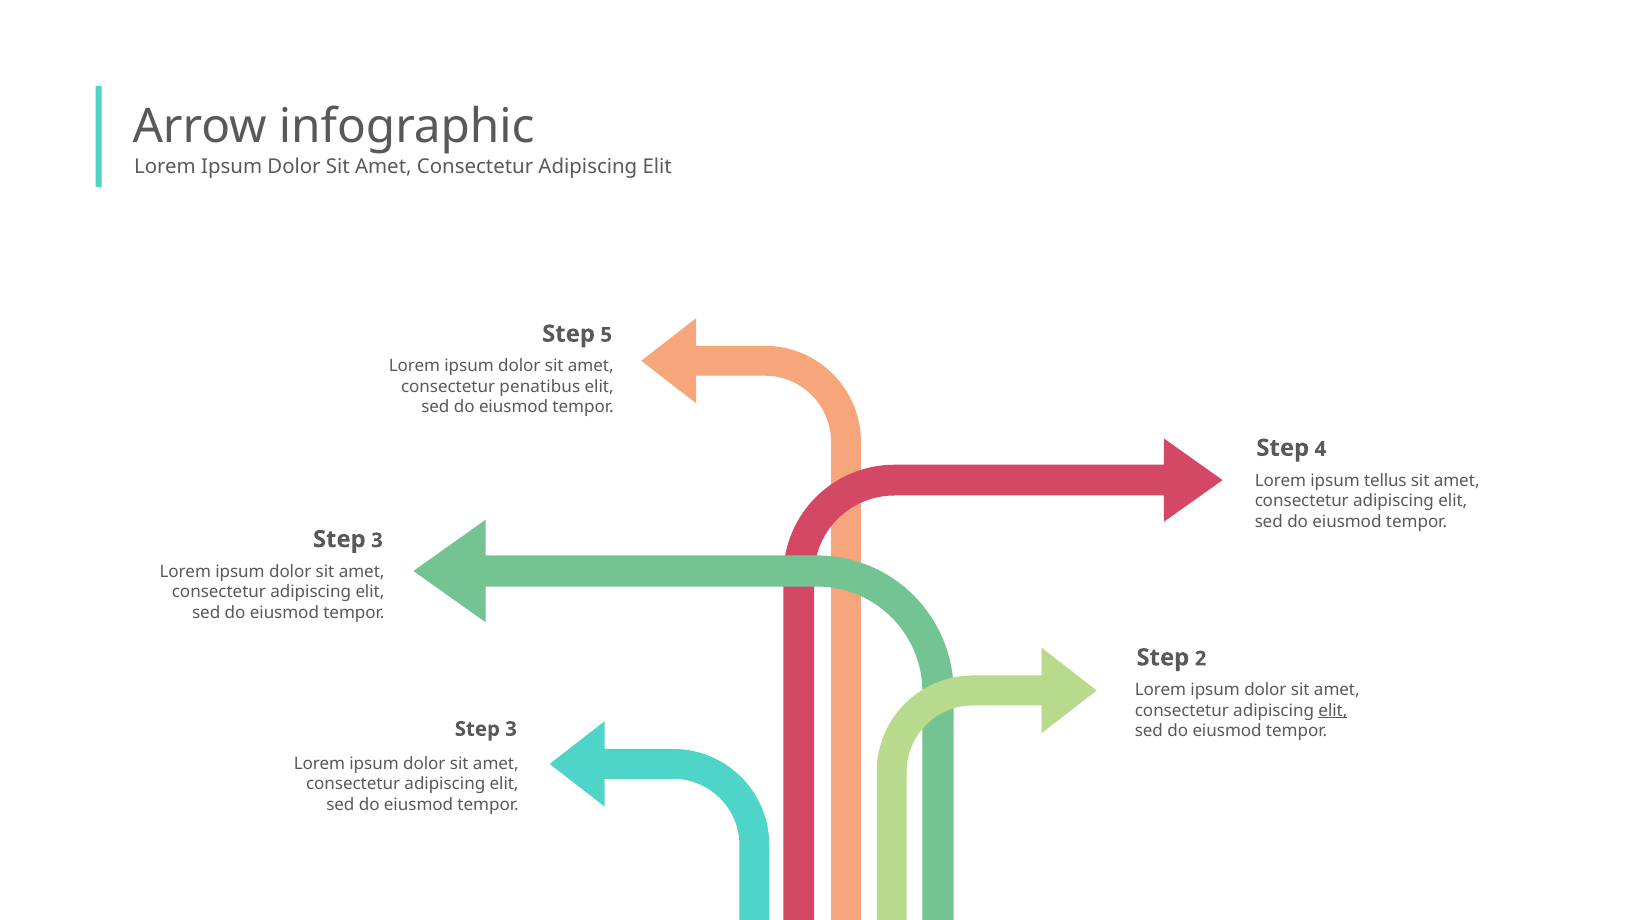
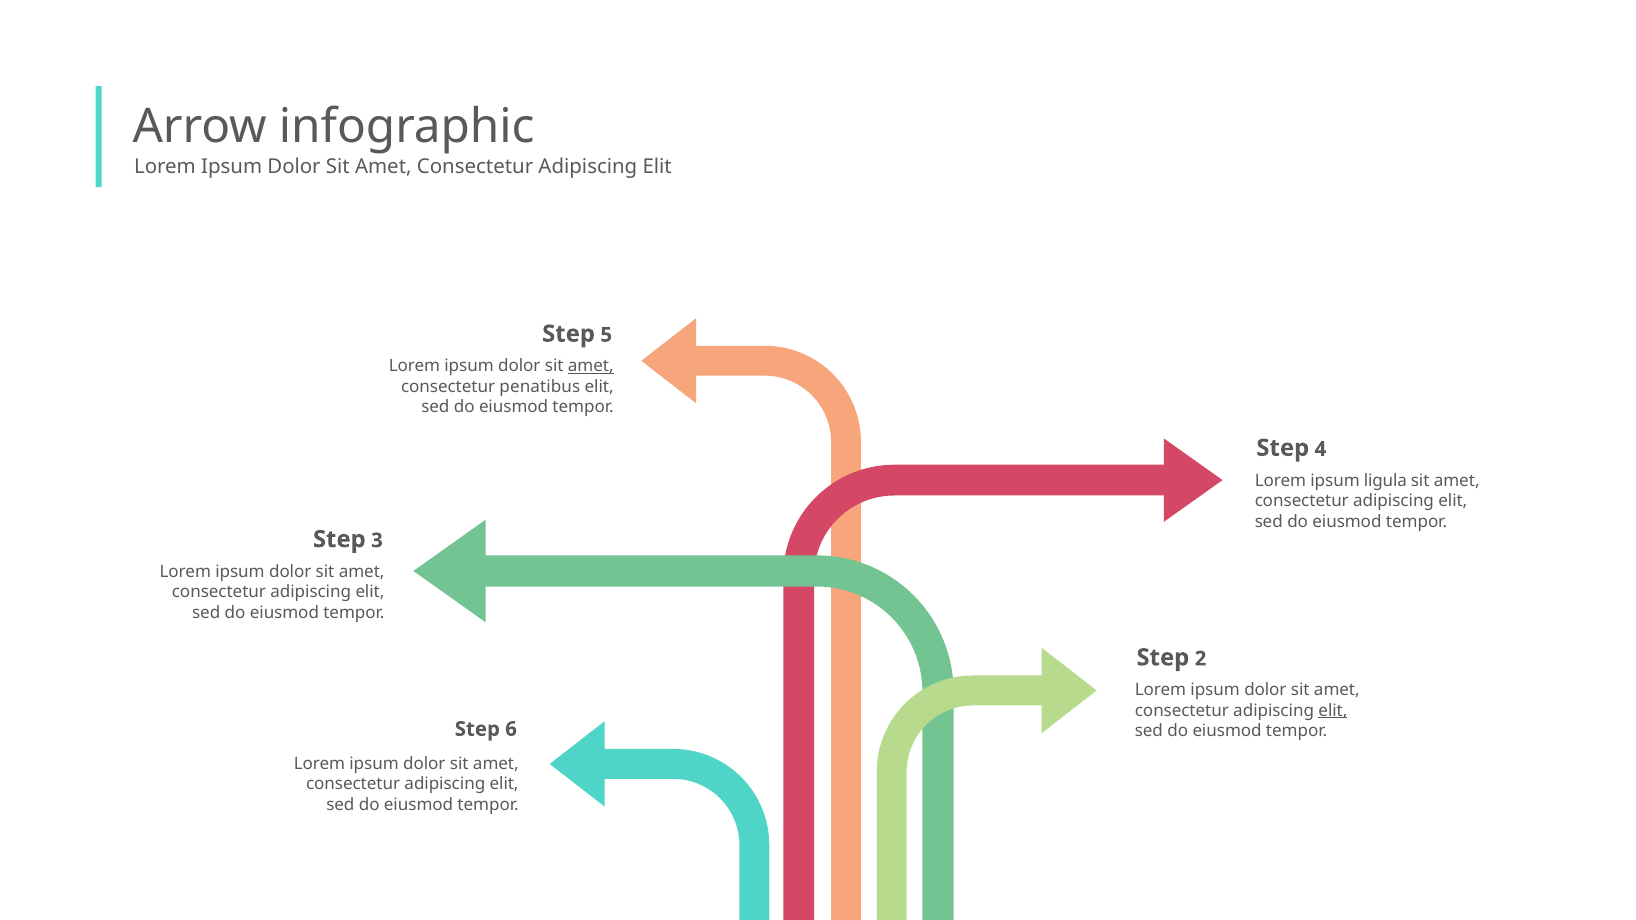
amet at (591, 366) underline: none -> present
tellus: tellus -> ligula
3 at (511, 729): 3 -> 6
